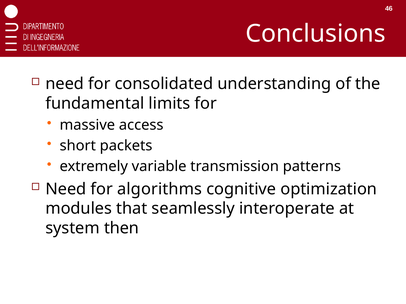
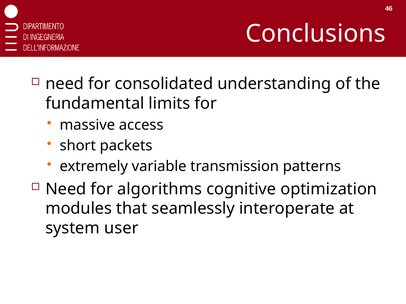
then: then -> user
